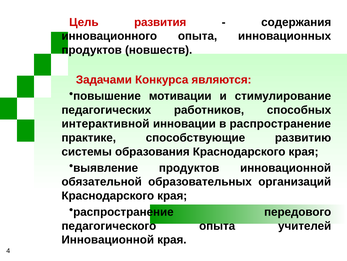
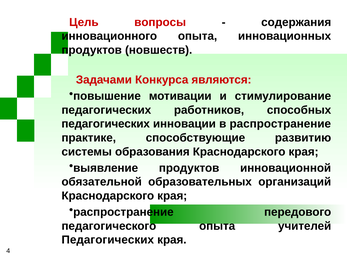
развития: развития -> вопросы
интерактивной at (106, 124): интерактивной -> педагогических
Инновационной at (108, 239): Инновационной -> Педагогических
